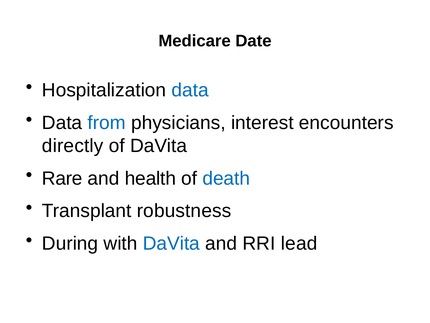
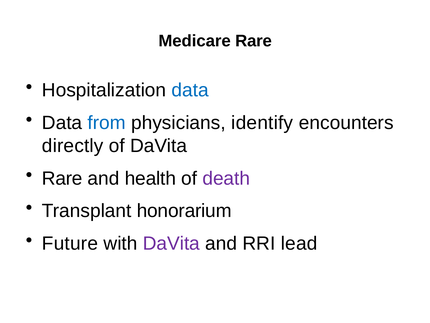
Medicare Date: Date -> Rare
interest: interest -> identify
death colour: blue -> purple
robustness: robustness -> honorarium
During: During -> Future
DaVita at (171, 243) colour: blue -> purple
